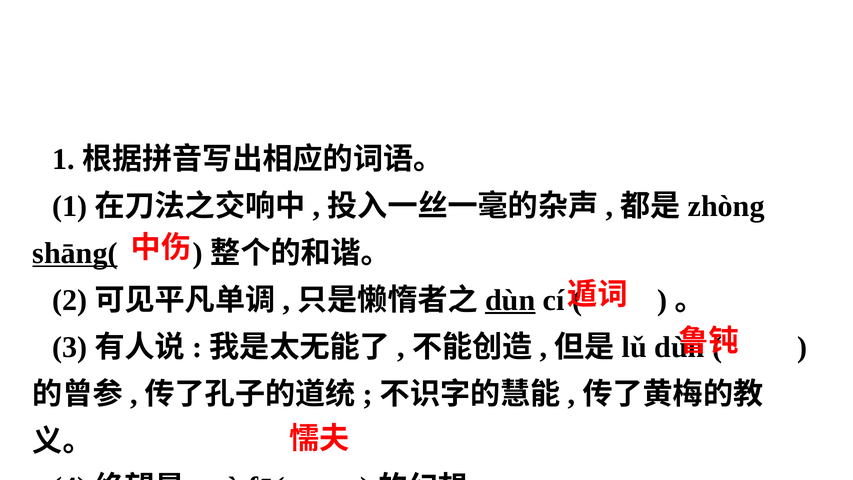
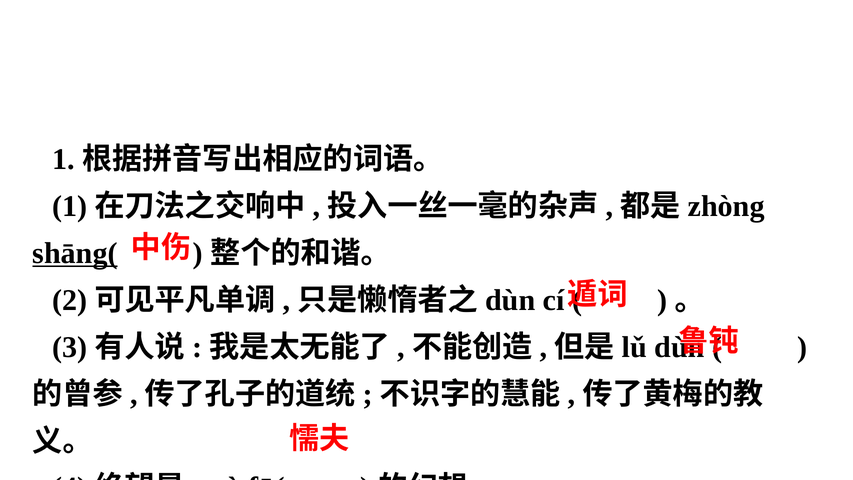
dùn at (510, 300) underline: present -> none
